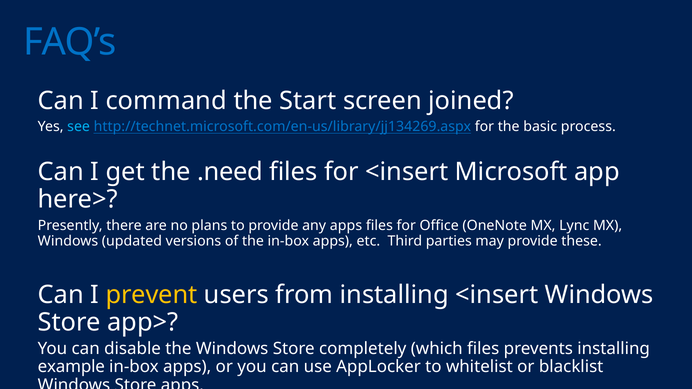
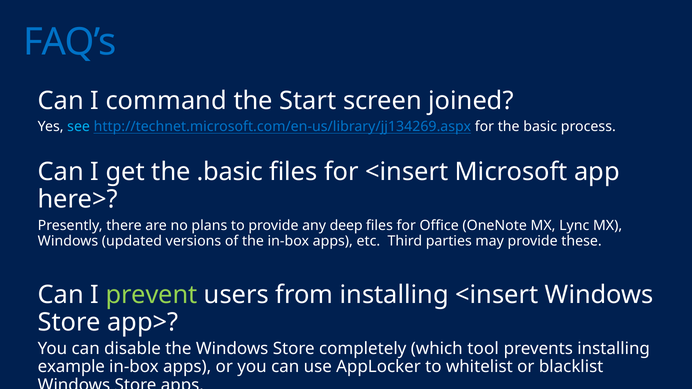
.need: .need -> .basic
any apps: apps -> deep
prevent colour: yellow -> light green
which files: files -> tool
